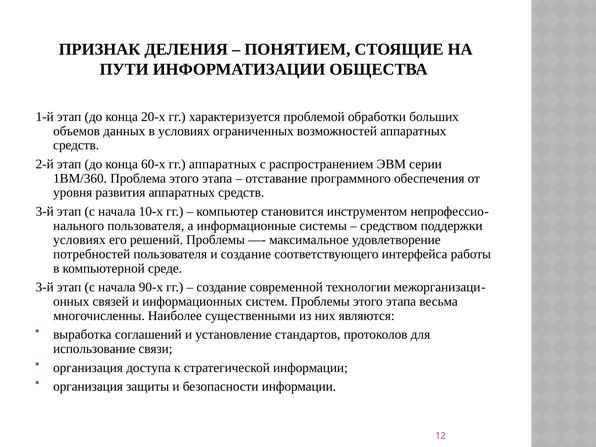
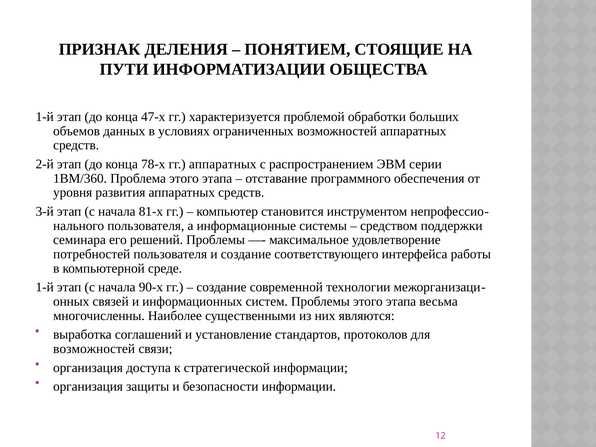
20-х: 20-х -> 47-х
60-х: 60-х -> 78-х
10-х: 10-х -> 81-х
условиях at (79, 240): условиях -> семинара
3-й at (45, 287): 3-й -> 1-й
использование at (94, 349): использование -> возможностей
